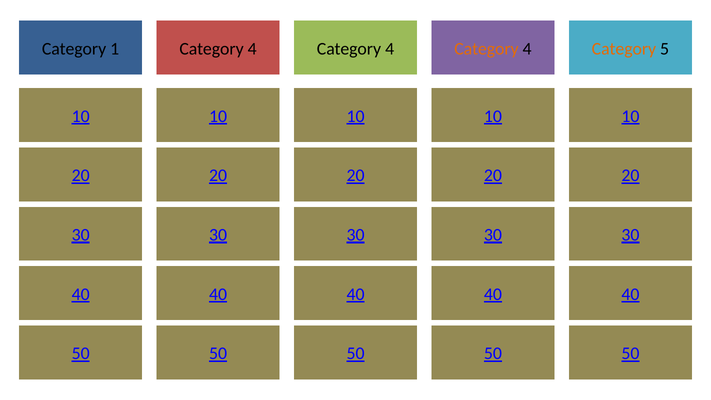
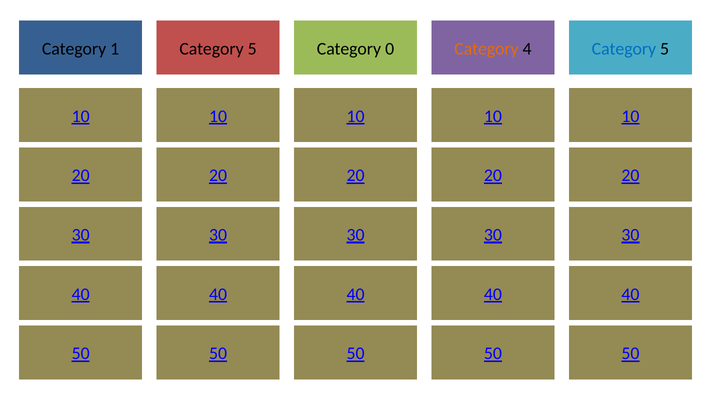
4 at (252, 49): 4 -> 5
4 at (390, 49): 4 -> 0
Category at (624, 49) colour: orange -> blue
